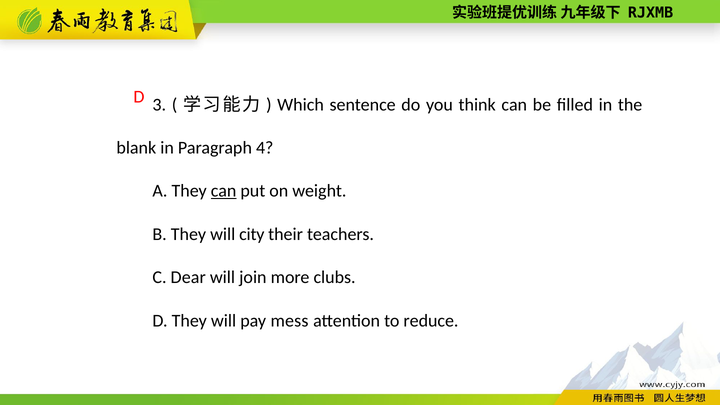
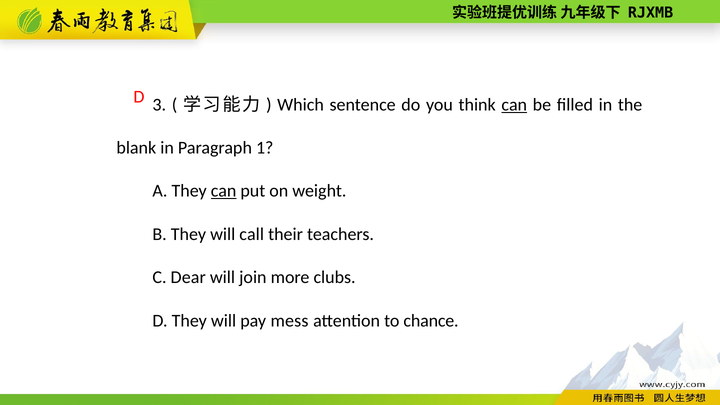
can at (514, 105) underline: none -> present
4: 4 -> 1
city: city -> call
reduce: reduce -> chance
